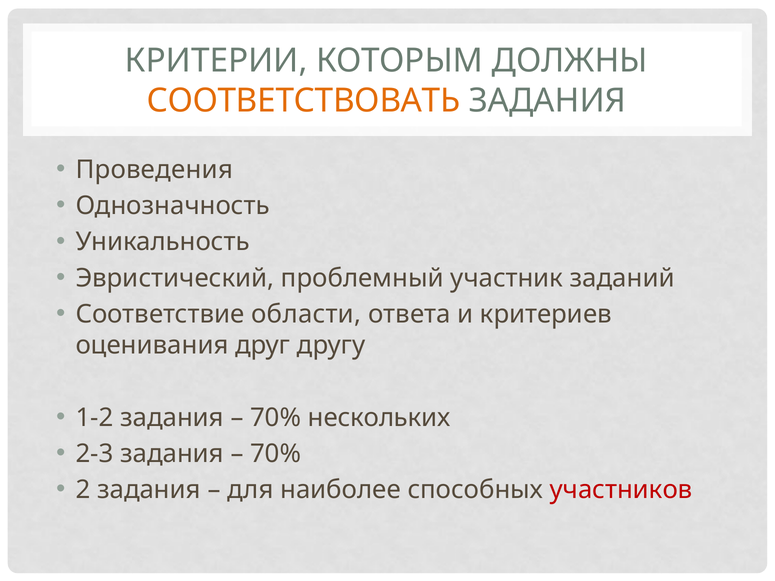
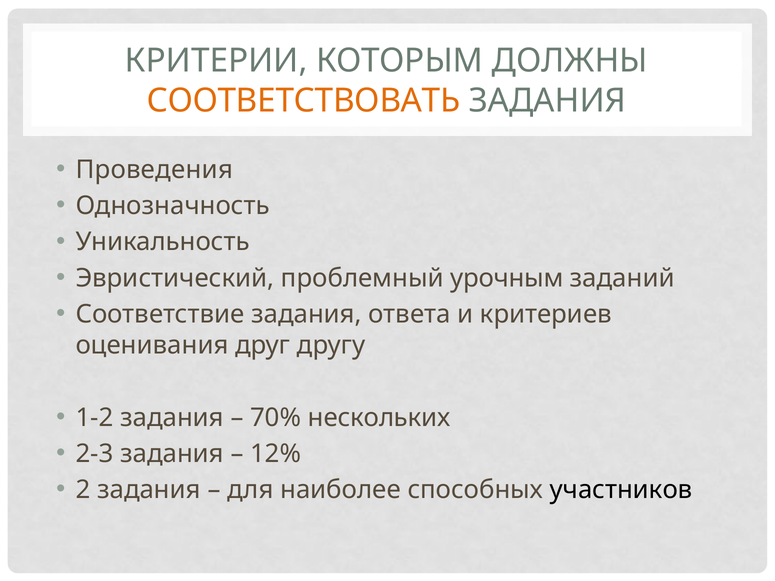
участник: участник -> урочным
Соответствие области: области -> задания
70% at (276, 454): 70% -> 12%
участников colour: red -> black
